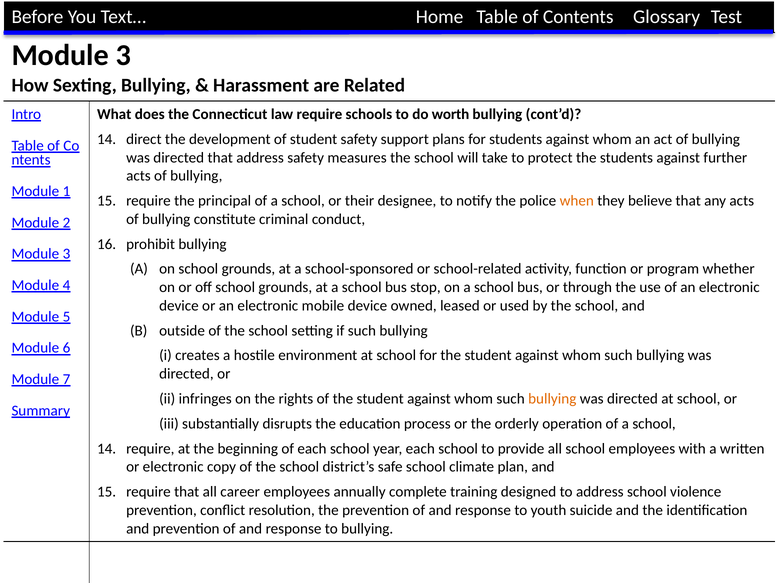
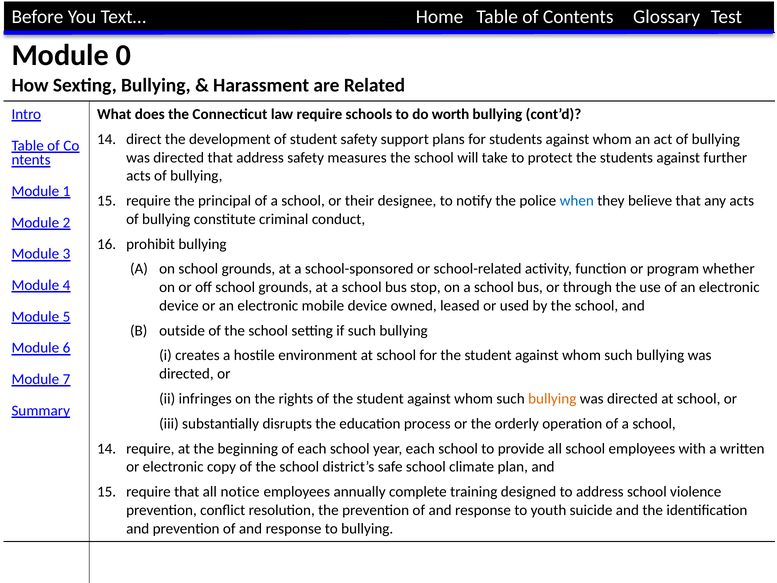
3 at (124, 55): 3 -> 0
when colour: orange -> blue
career: career -> notice
